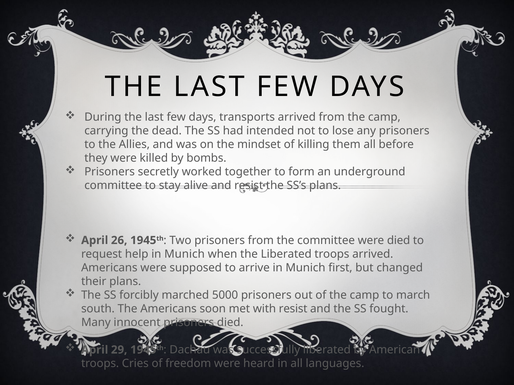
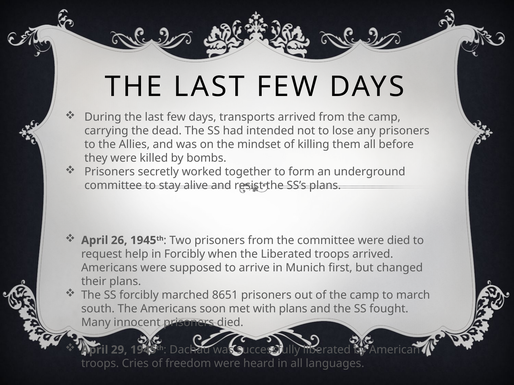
help in Munich: Munich -> Forcibly
5000: 5000 -> 8651
with resist: resist -> plans
